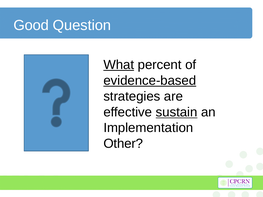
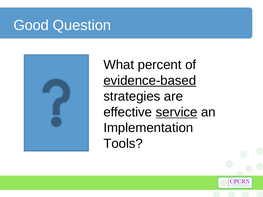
What underline: present -> none
sustain: sustain -> service
Other: Other -> Tools
